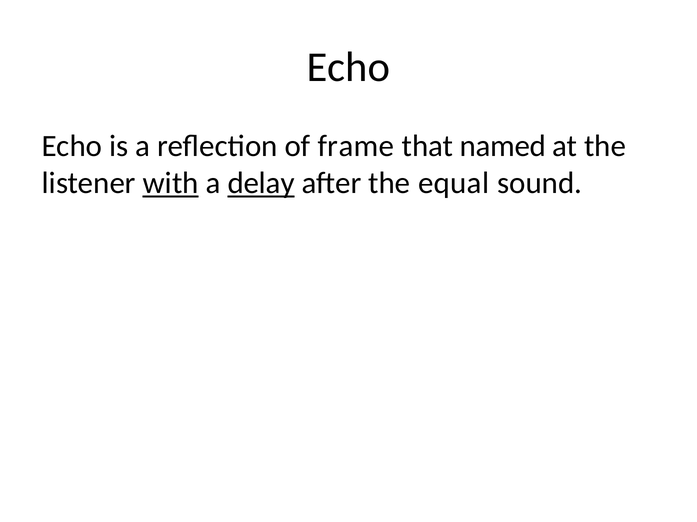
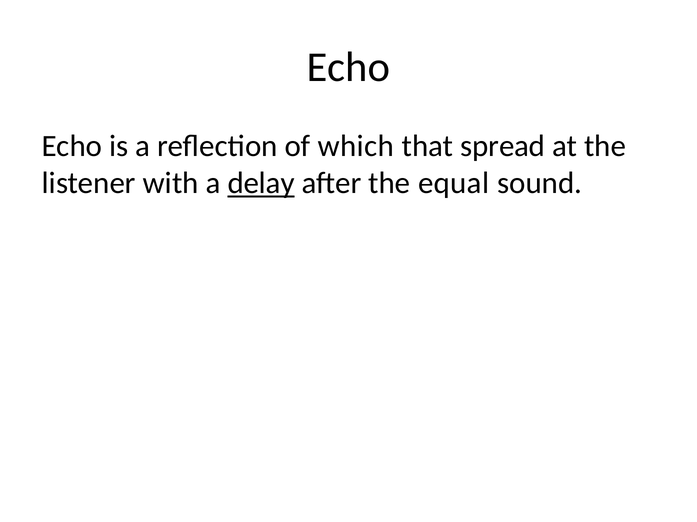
frame: frame -> which
named: named -> spread
with underline: present -> none
